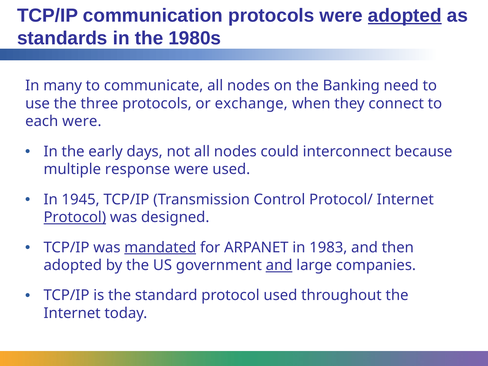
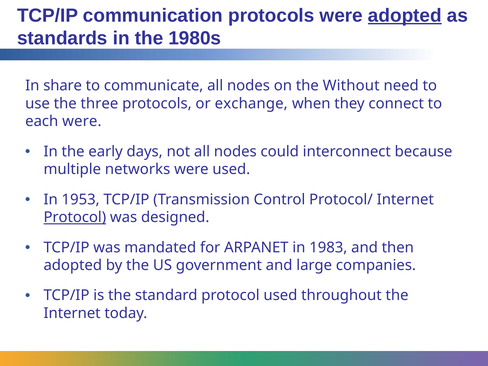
many: many -> share
Banking: Banking -> Without
response: response -> networks
1945: 1945 -> 1953
mandated underline: present -> none
and at (279, 265) underline: present -> none
